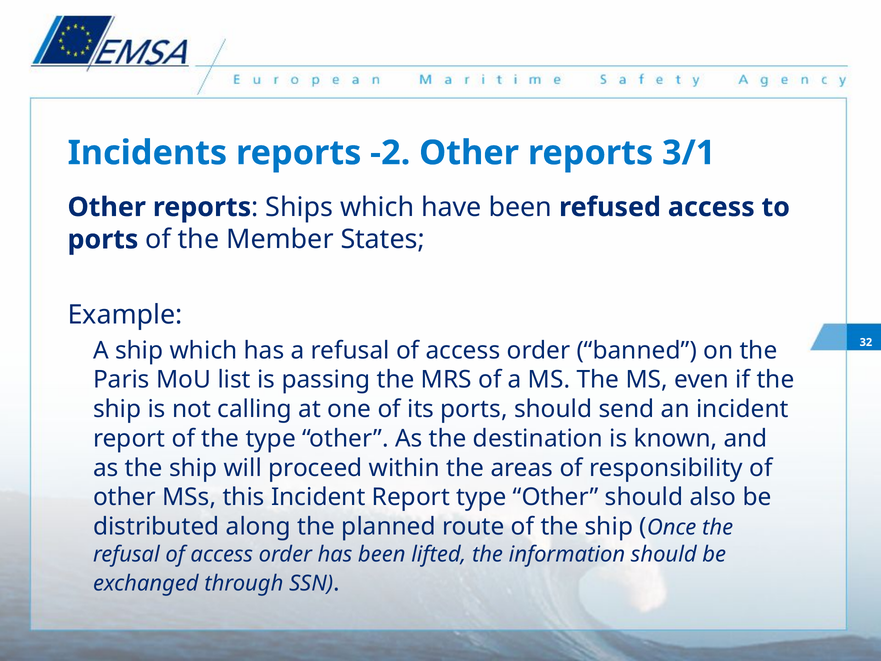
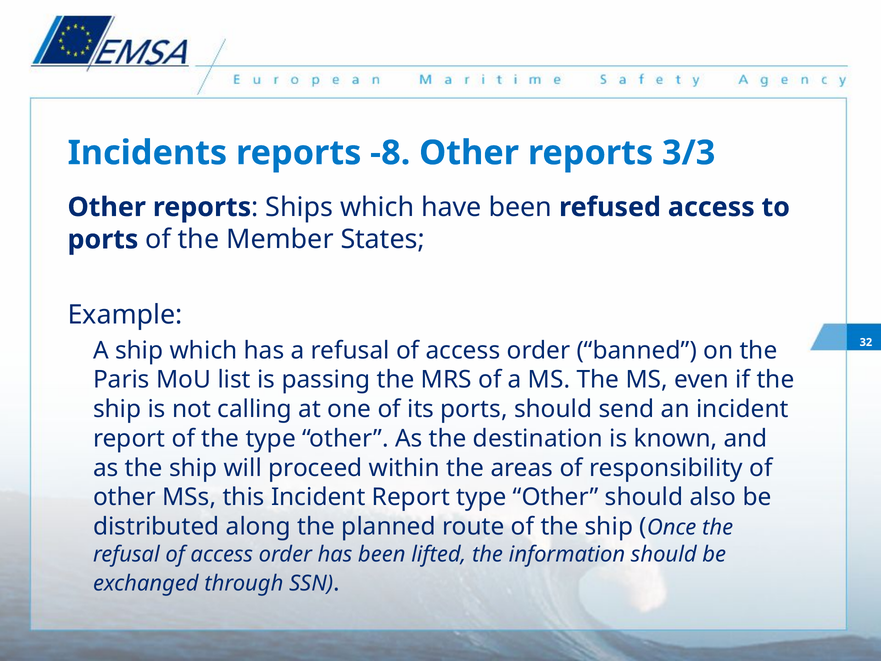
-2: -2 -> -8
3/1: 3/1 -> 3/3
